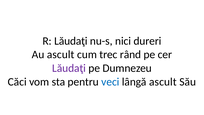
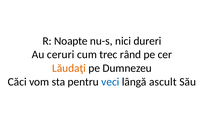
R Lăudaţi: Lăudaţi -> Noapte
Au ascult: ascult -> ceruri
Lăudaţi at (69, 68) colour: purple -> orange
